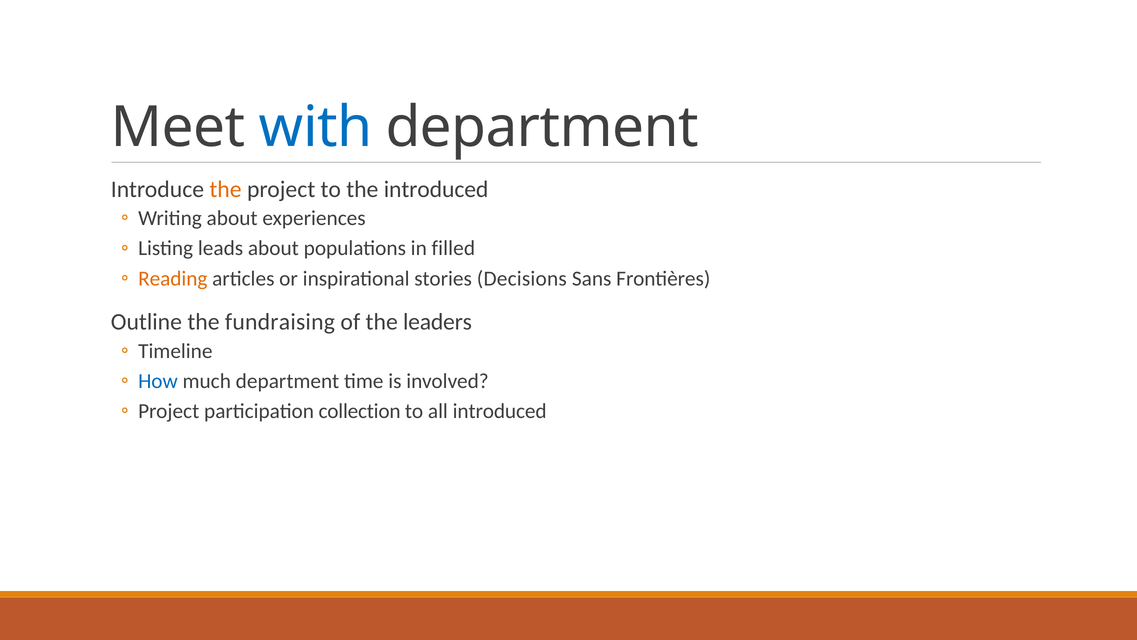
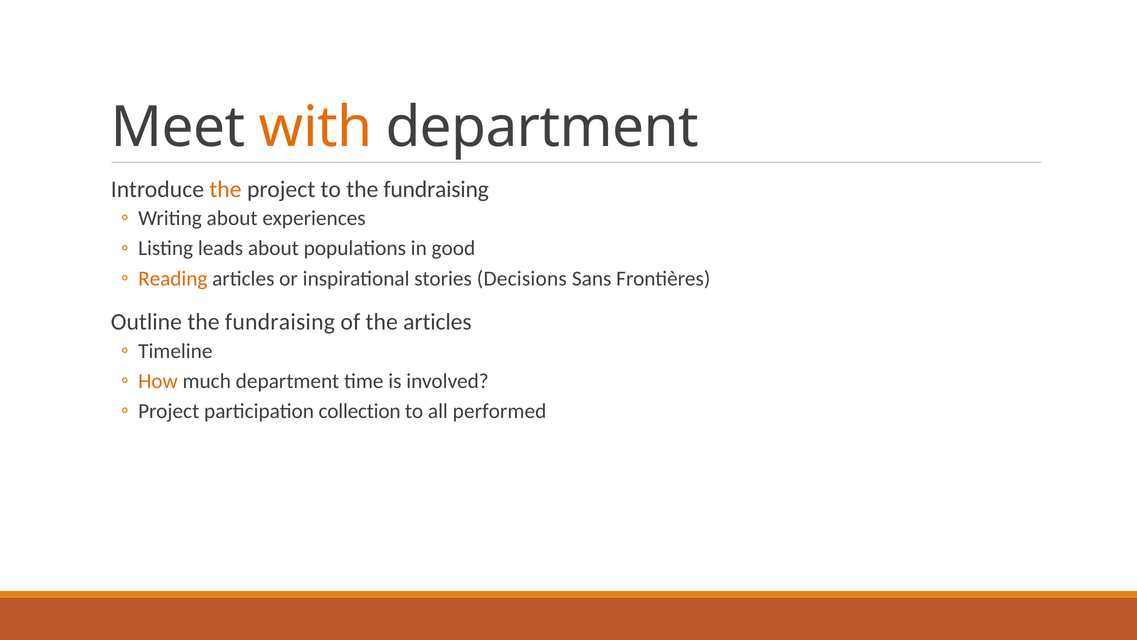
with colour: blue -> orange
to the introduced: introduced -> fundraising
filled: filled -> good
the leaders: leaders -> articles
How colour: blue -> orange
all introduced: introduced -> performed
